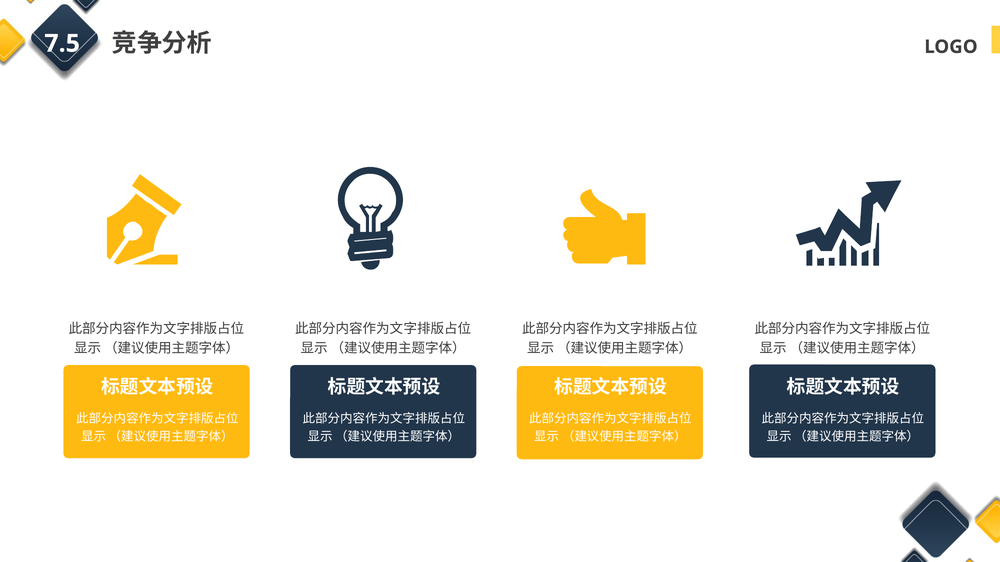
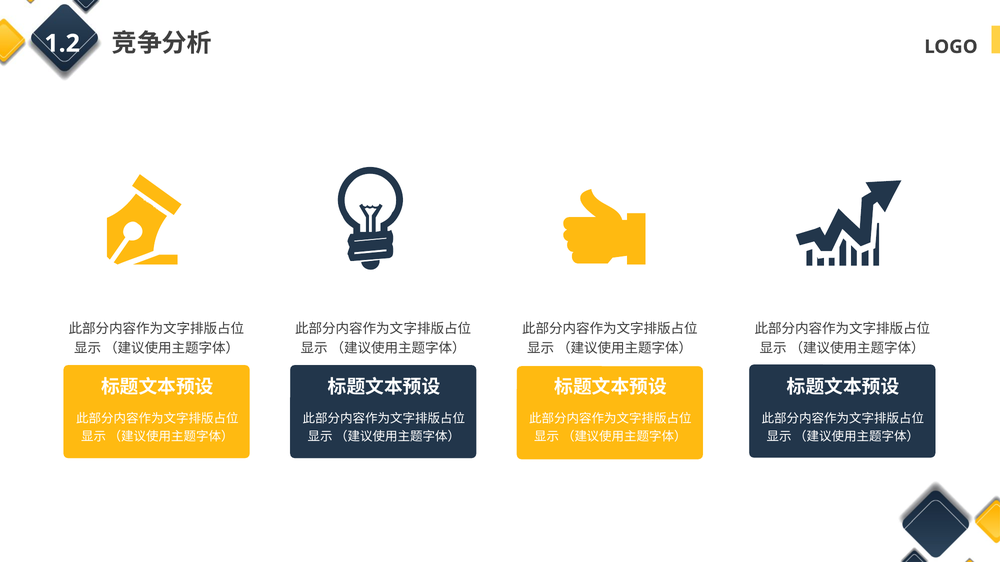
7.5: 7.5 -> 1.2
